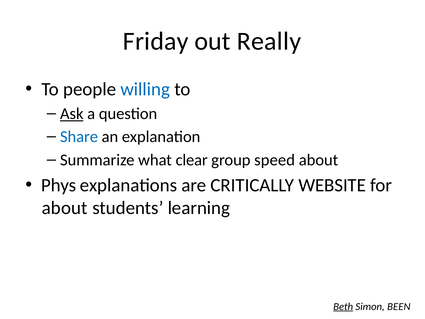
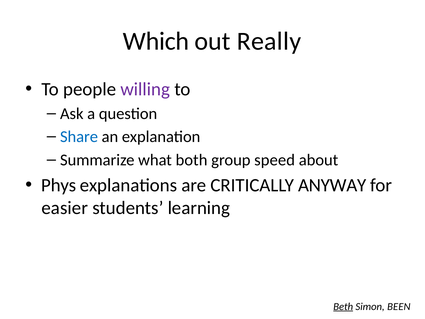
Friday: Friday -> Which
willing colour: blue -> purple
Ask underline: present -> none
clear: clear -> both
WEBSITE: WEBSITE -> ANYWAY
about at (65, 208): about -> easier
